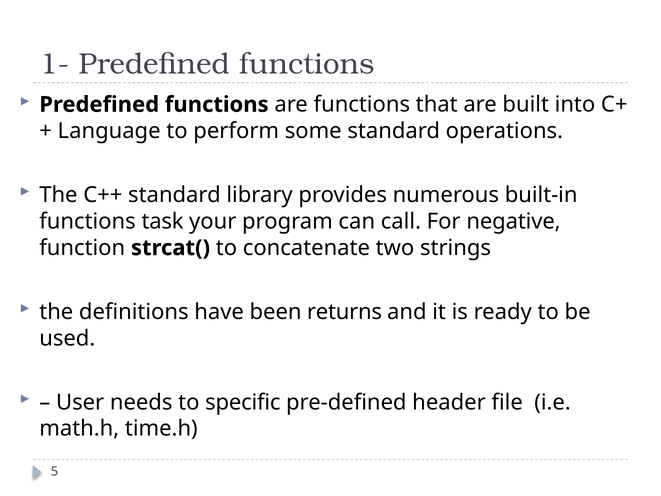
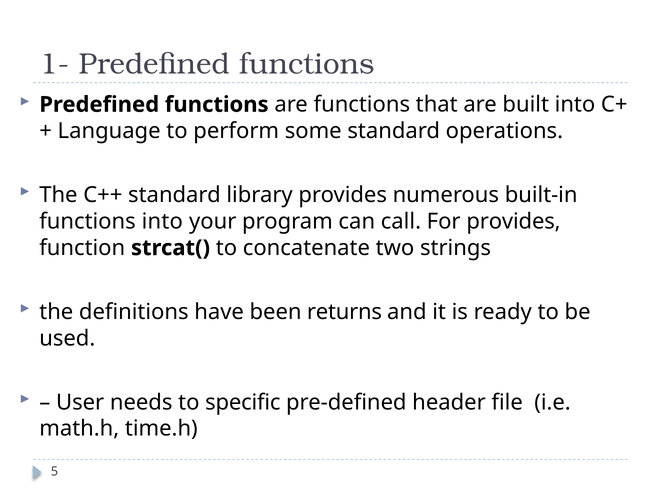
functions task: task -> into
For negative: negative -> provides
